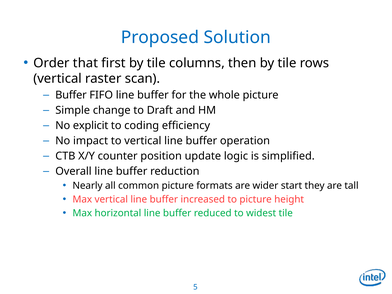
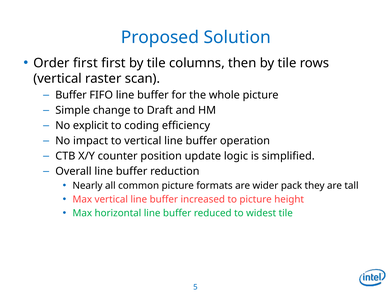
Order that: that -> first
start: start -> pack
